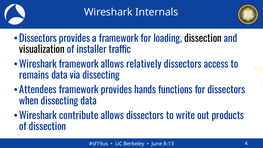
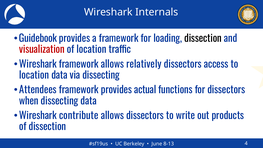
Dissectors at (38, 39): Dissectors -> Guidebook
visualization colour: black -> red
of installer: installer -> location
remains at (34, 75): remains -> location
hands: hands -> actual
